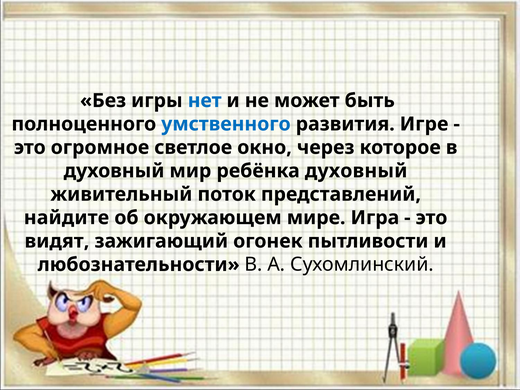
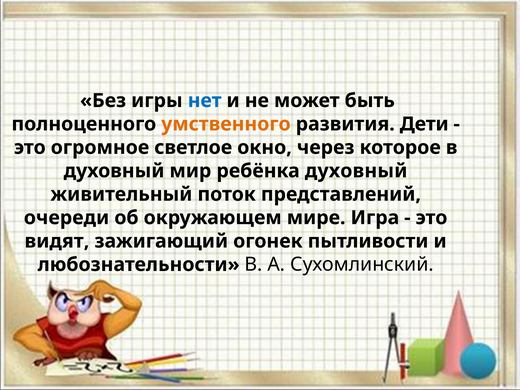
умственного colour: blue -> orange
Игре: Игре -> Дети
найдите: найдите -> очереди
